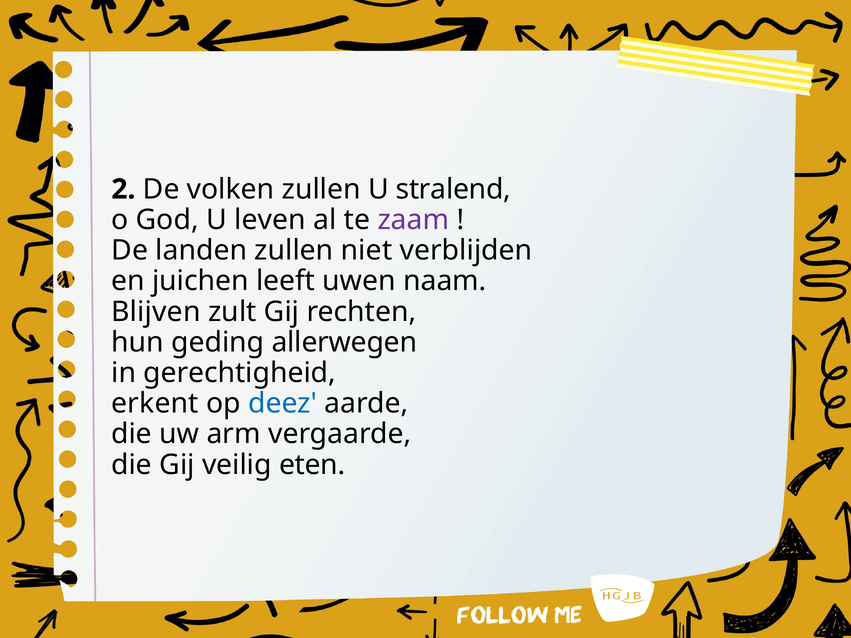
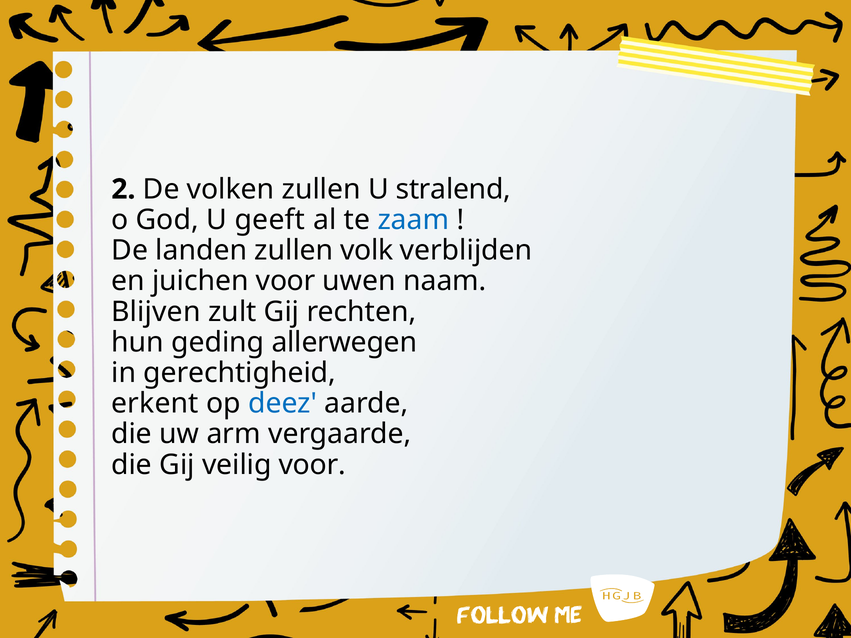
leven: leven -> geeft
zaam colour: purple -> blue
niet: niet -> volk
juichen leeft: leeft -> voor
veilig eten: eten -> voor
